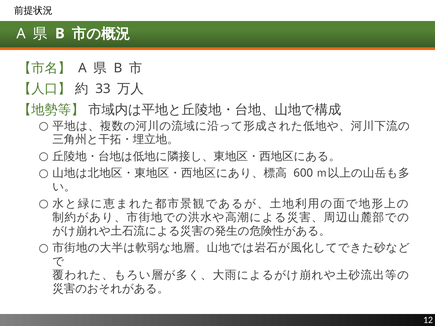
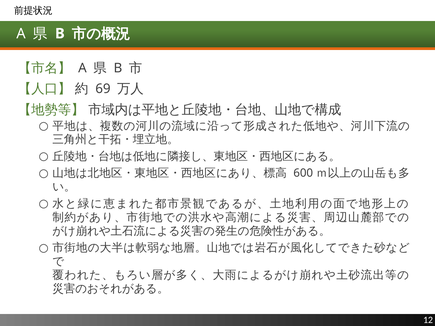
33: 33 -> 69
